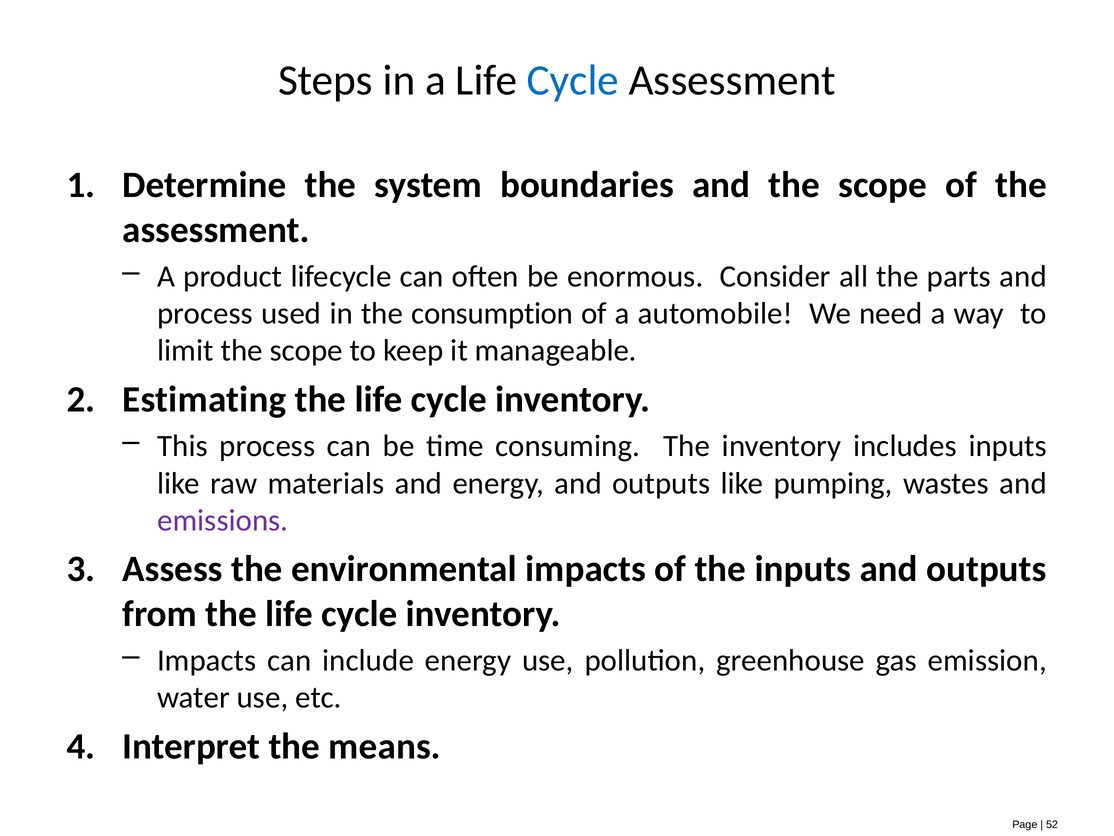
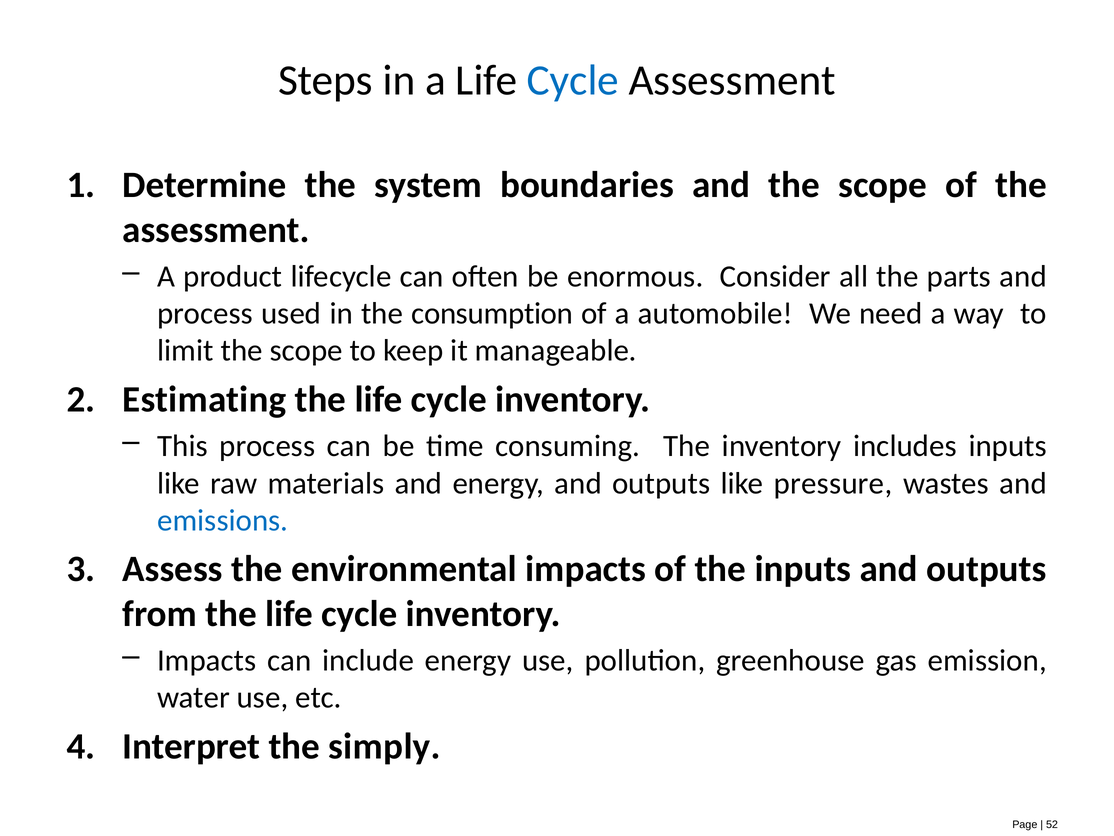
pumping: pumping -> pressure
emissions colour: purple -> blue
means: means -> simply
